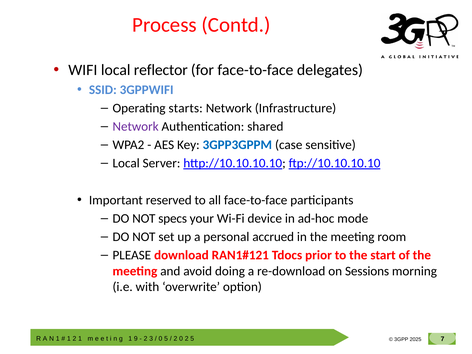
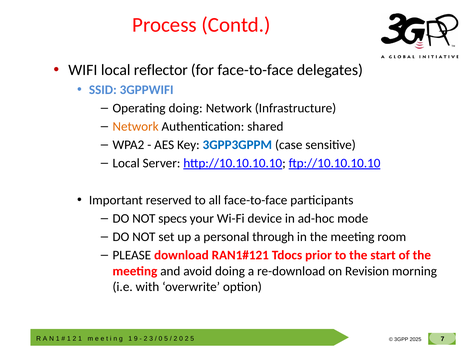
Operating starts: starts -> doing
Network at (136, 126) colour: purple -> orange
accrued: accrued -> through
Sessions: Sessions -> Revision
